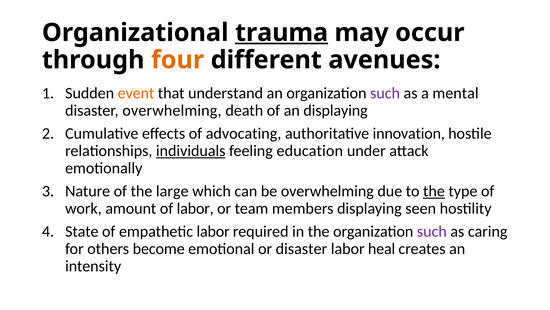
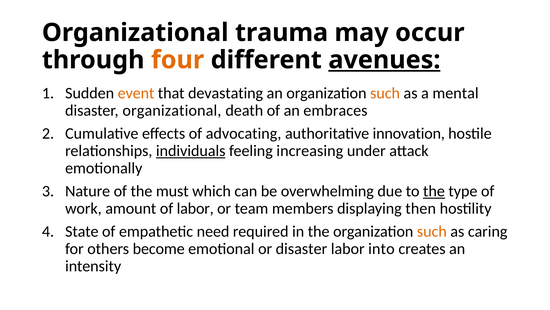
trauma underline: present -> none
avenues underline: none -> present
understand: understand -> devastating
such at (385, 93) colour: purple -> orange
disaster overwhelming: overwhelming -> organizational
an displaying: displaying -> embraces
education: education -> increasing
large: large -> must
seen: seen -> then
empathetic labor: labor -> need
such at (432, 231) colour: purple -> orange
heal: heal -> into
